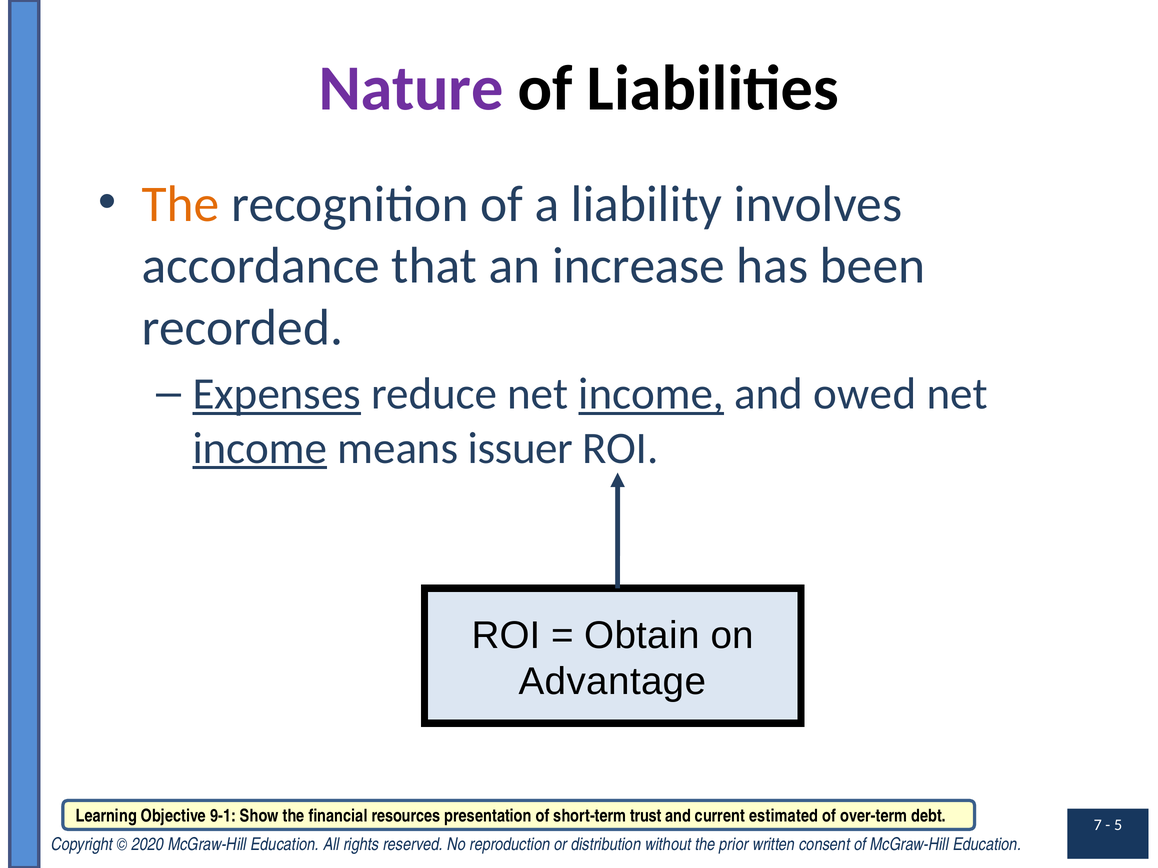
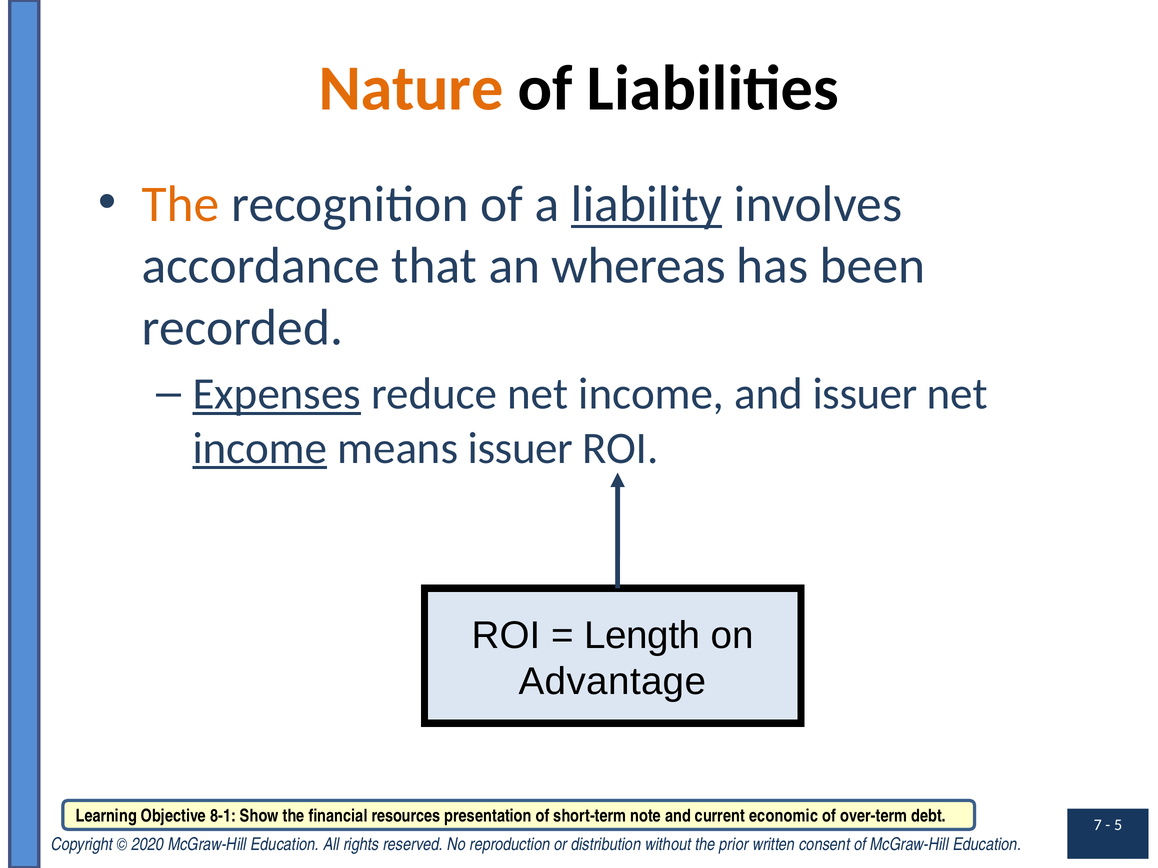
Nature colour: purple -> orange
liability underline: none -> present
increase: increase -> whereas
income at (651, 394) underline: present -> none
and owed: owed -> issuer
Obtain: Obtain -> Length
9-1: 9-1 -> 8-1
trust: trust -> note
estimated: estimated -> economic
